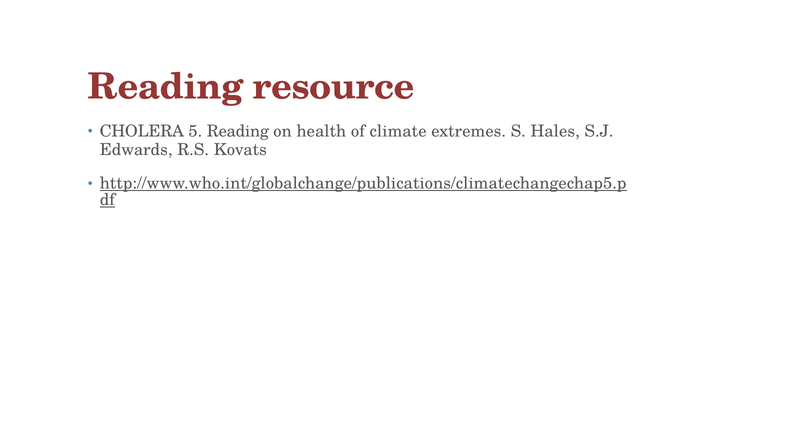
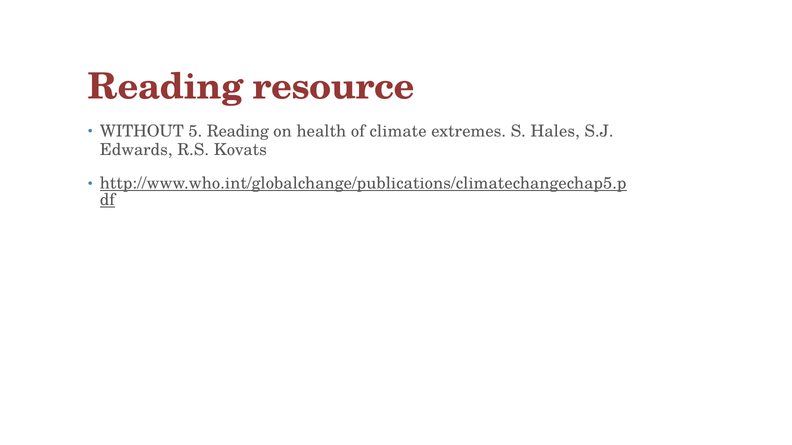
CHOLERA: CHOLERA -> WITHOUT
